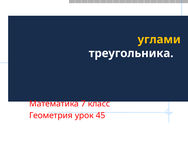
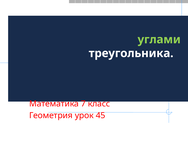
углами colour: yellow -> light green
